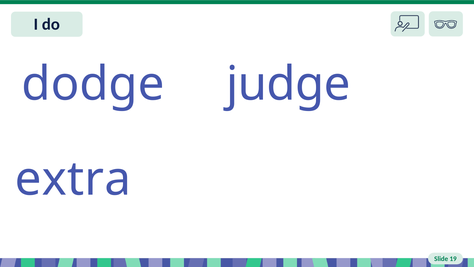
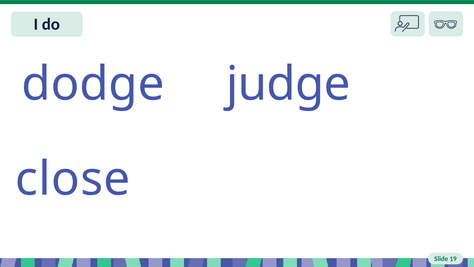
extra: extra -> close
